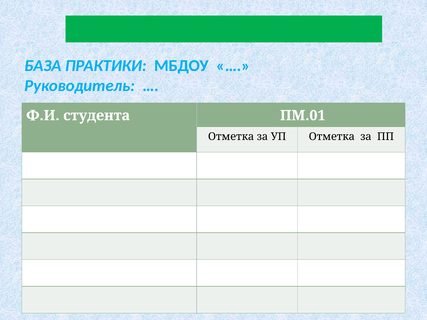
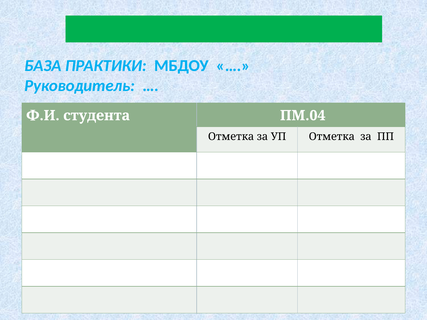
ПМ.01: ПМ.01 -> ПМ.04
